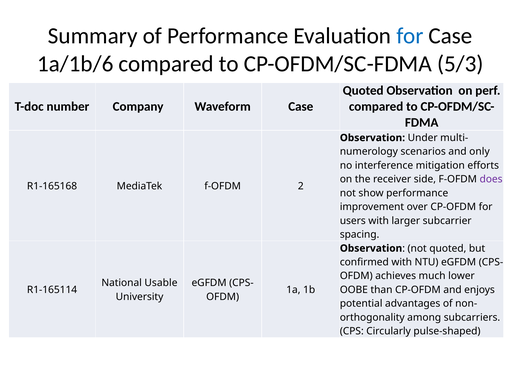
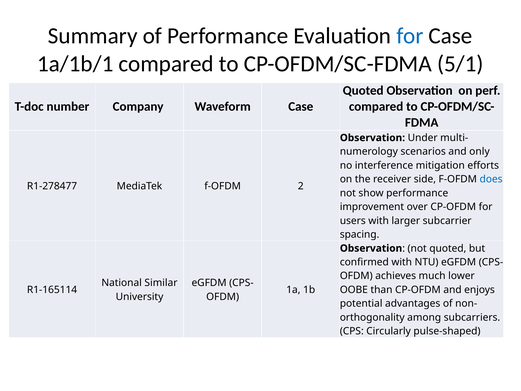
1a/1b/6: 1a/1b/6 -> 1a/1b/1
5/3: 5/3 -> 5/1
does colour: purple -> blue
R1-165168: R1-165168 -> R1-278477
Usable: Usable -> Similar
